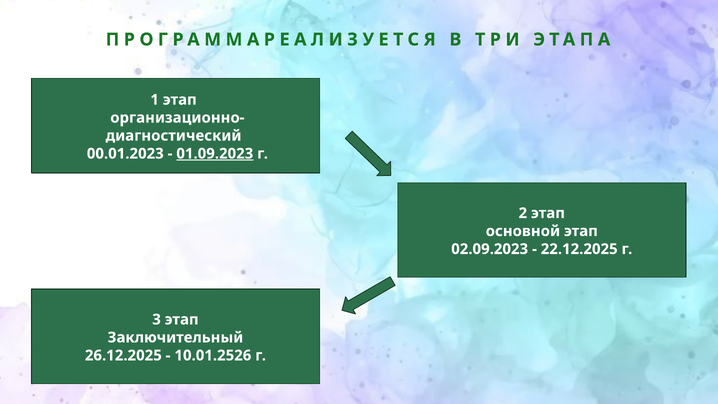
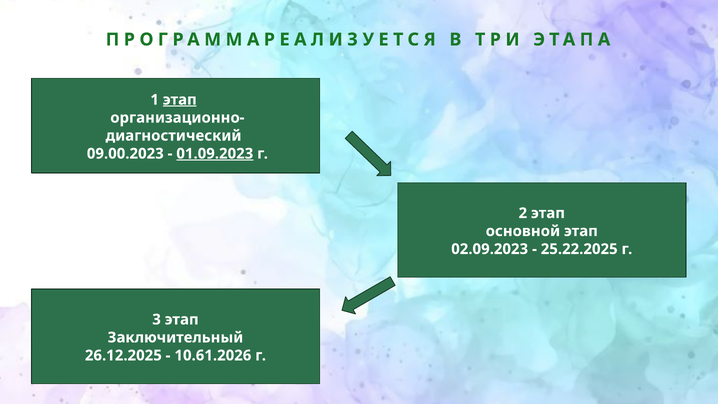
этап at (180, 100) underline: none -> present
00.01.2023: 00.01.2023 -> 09.00.2023
22.12.2025: 22.12.2025 -> 25.22.2025
10.01.2526: 10.01.2526 -> 10.61.2026
